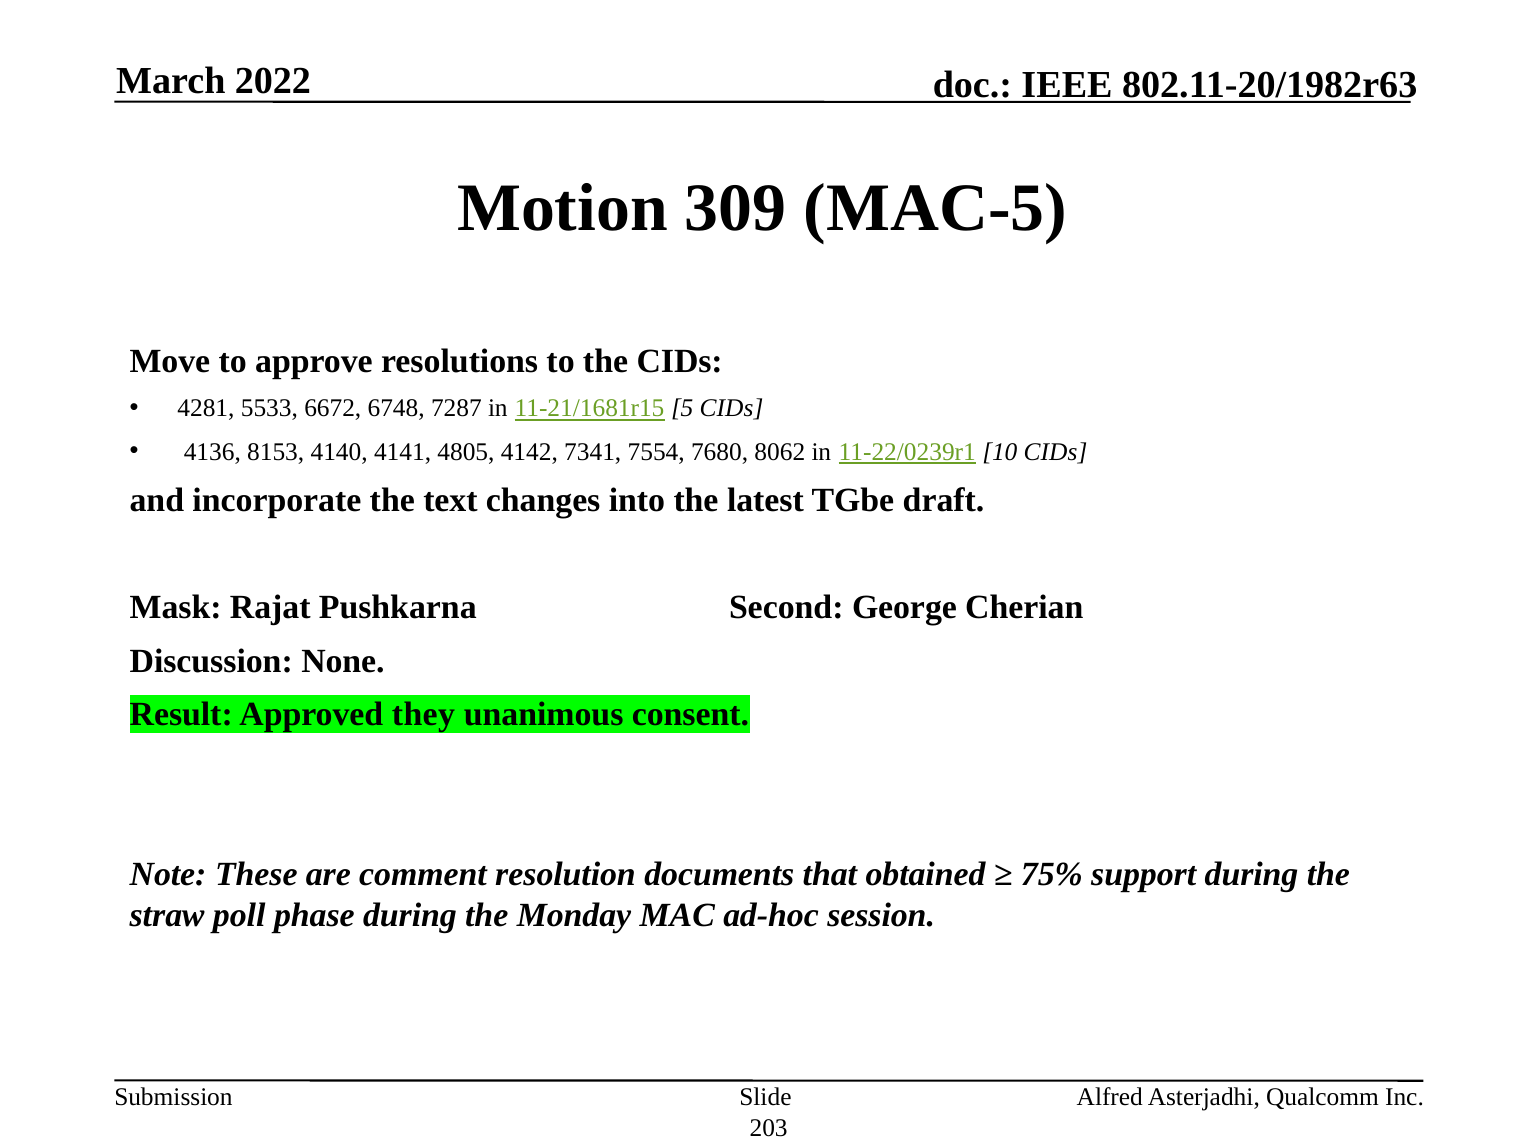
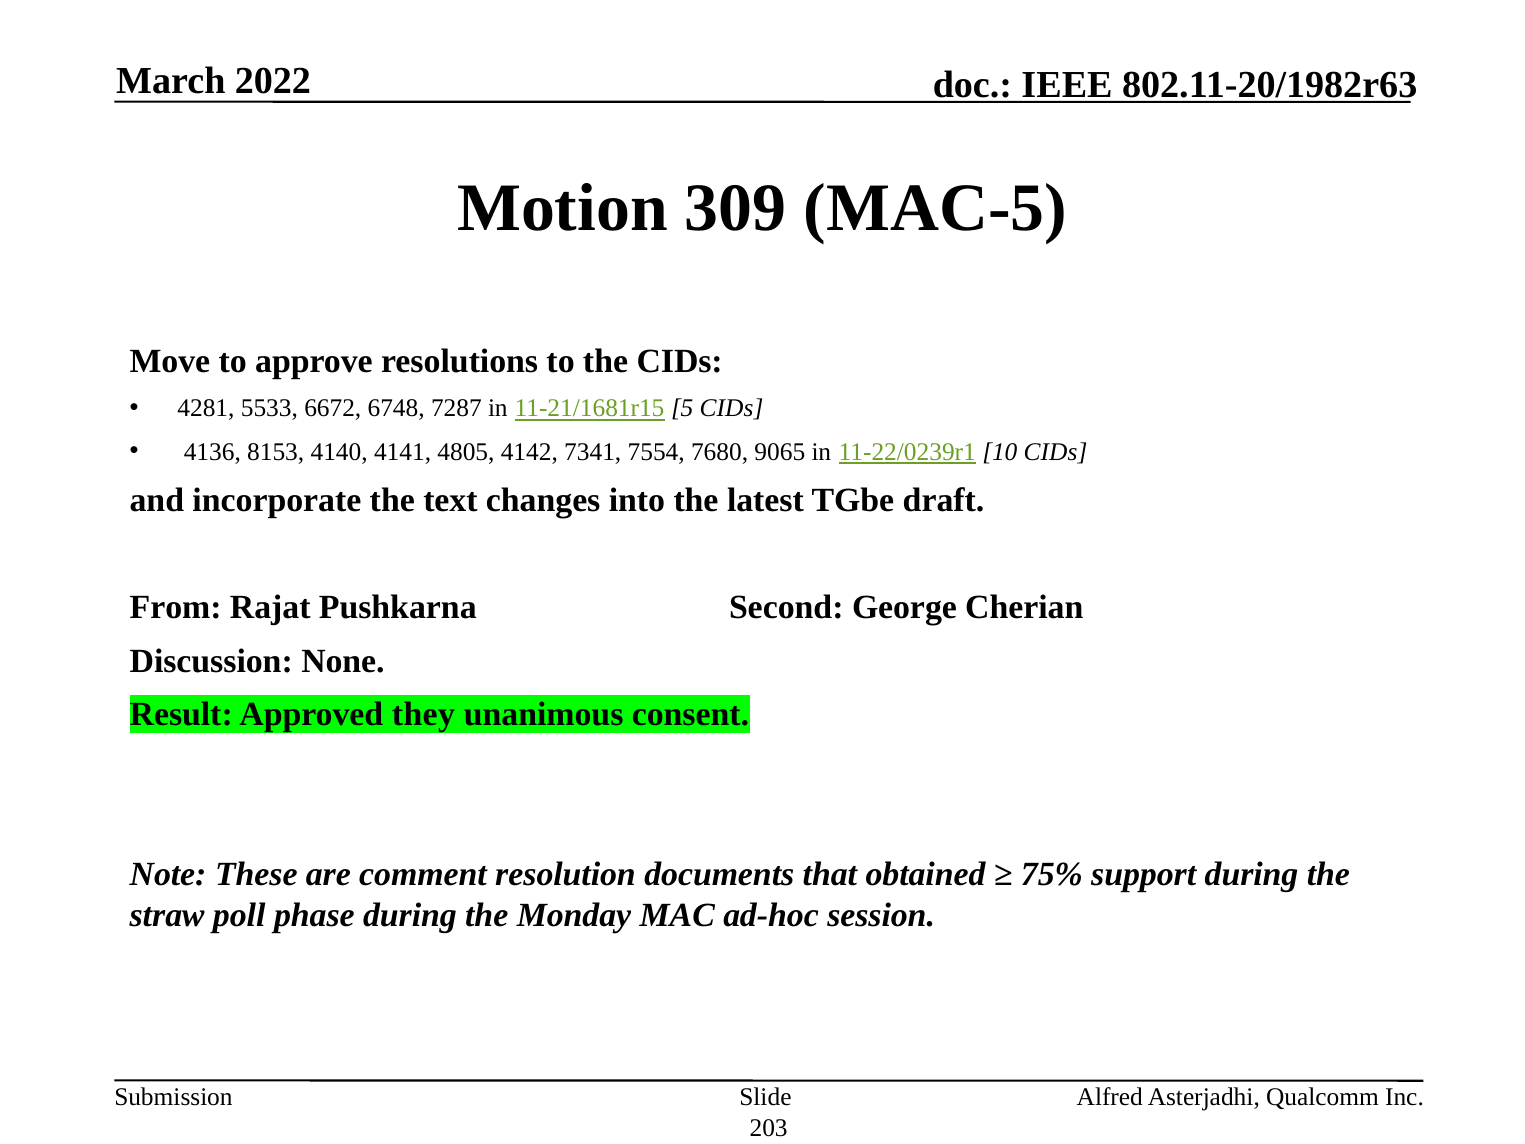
8062: 8062 -> 9065
Mask: Mask -> From
